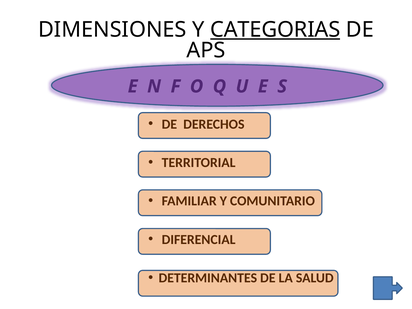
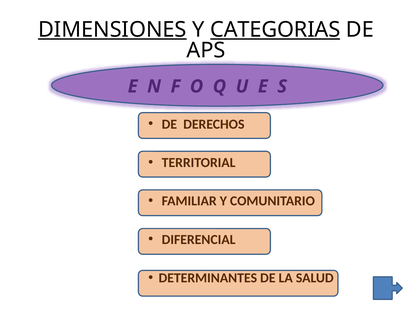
DIMENSIONES underline: none -> present
